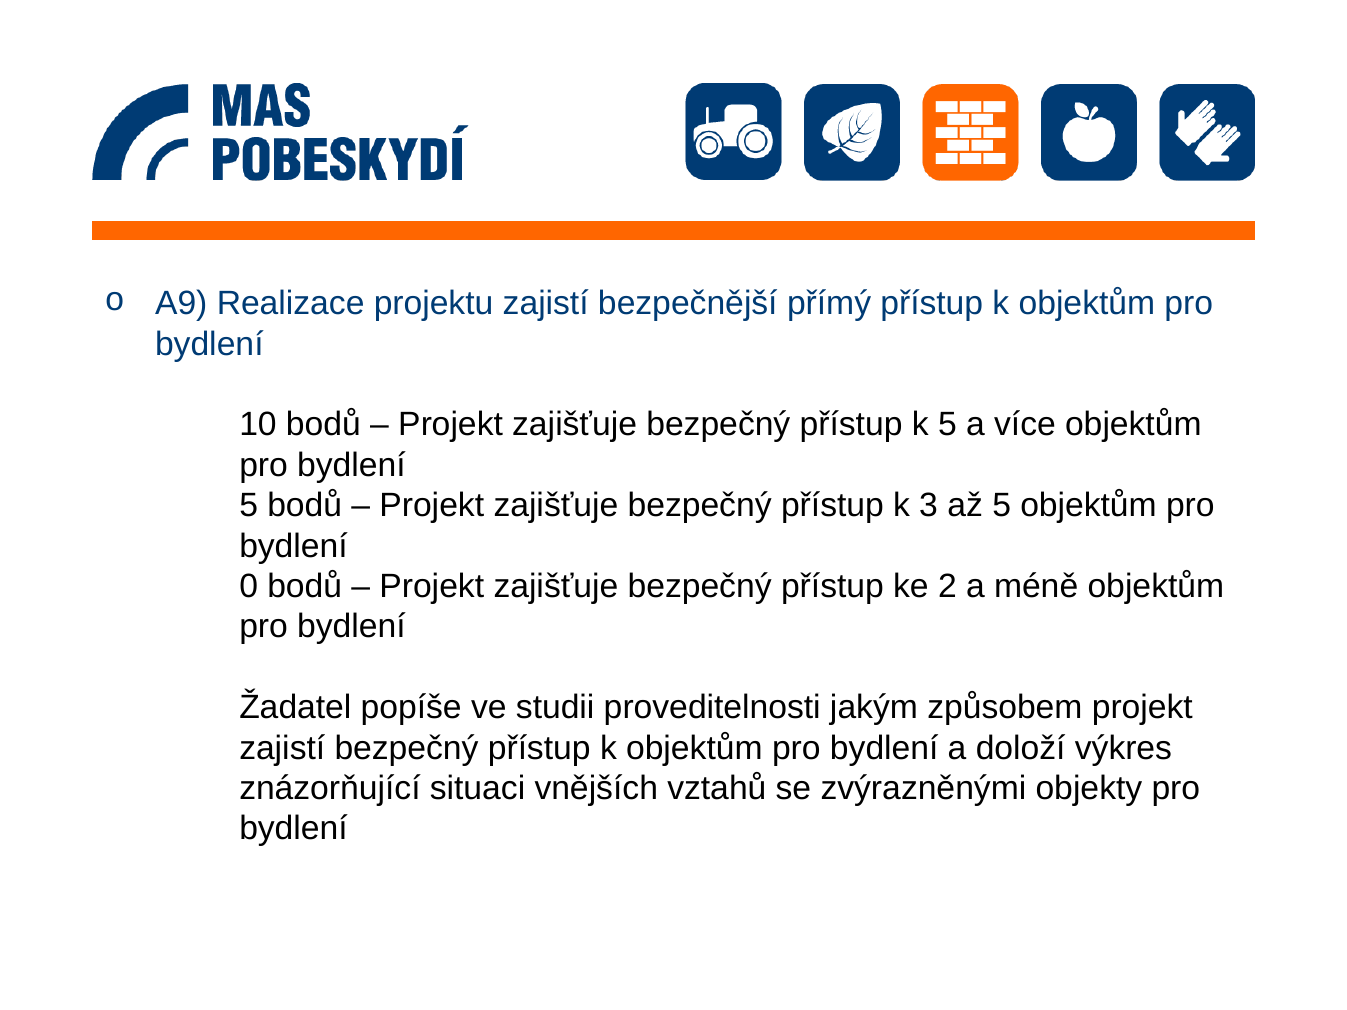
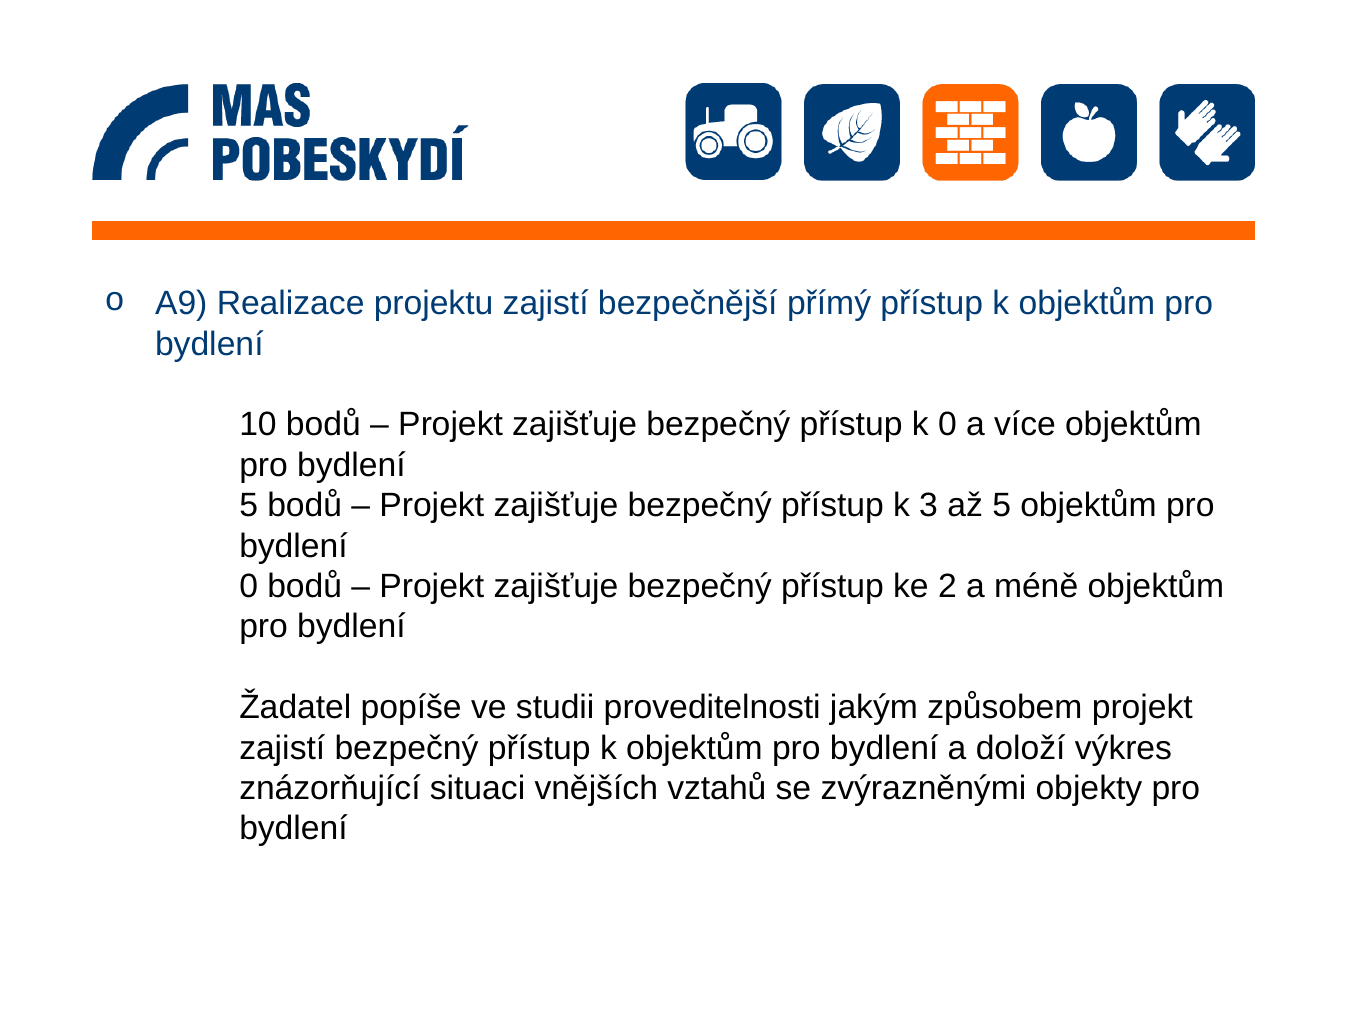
k 5: 5 -> 0
